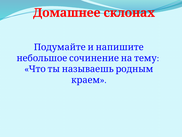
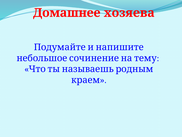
склонах: склонах -> хозяева
